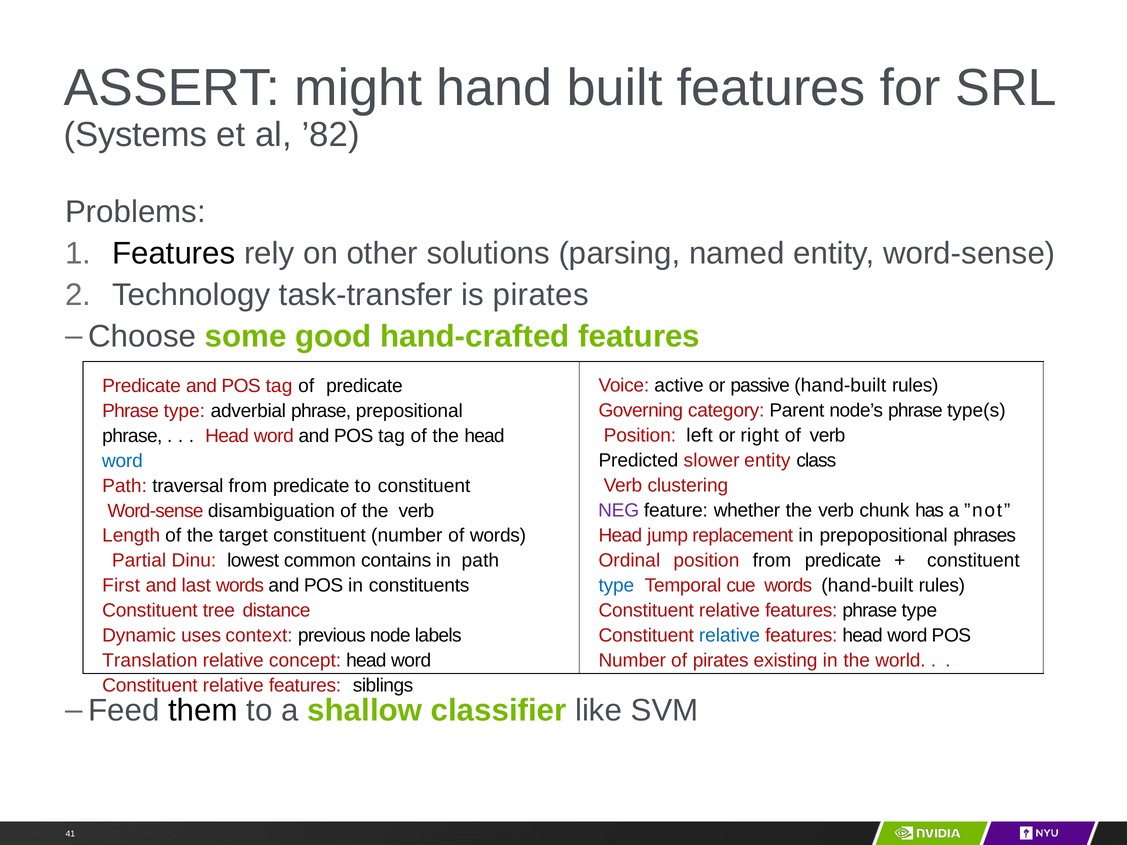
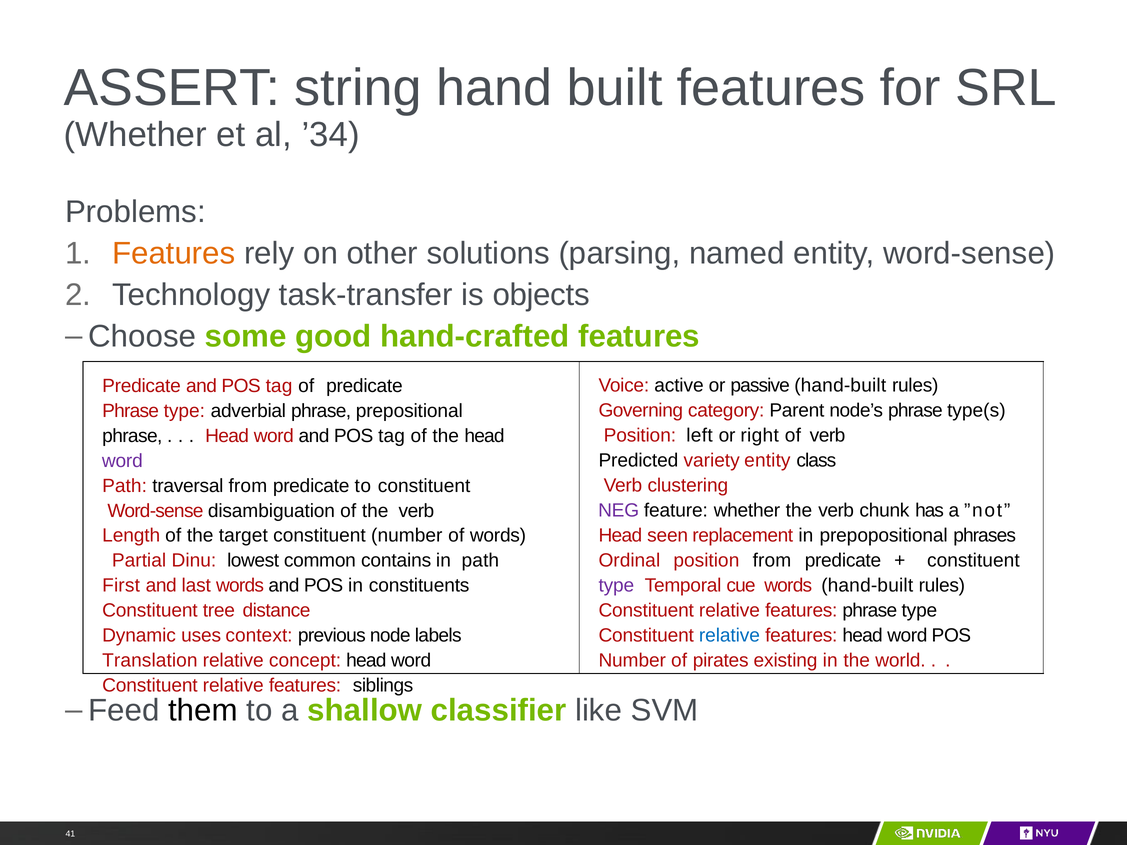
might: might -> string
Systems at (135, 135): Systems -> Whether
’82: ’82 -> ’34
Features at (174, 253) colour: black -> orange
is pirates: pirates -> objects
word at (122, 461) colour: blue -> purple
slower: slower -> variety
jump: jump -> seen
type at (616, 586) colour: blue -> purple
